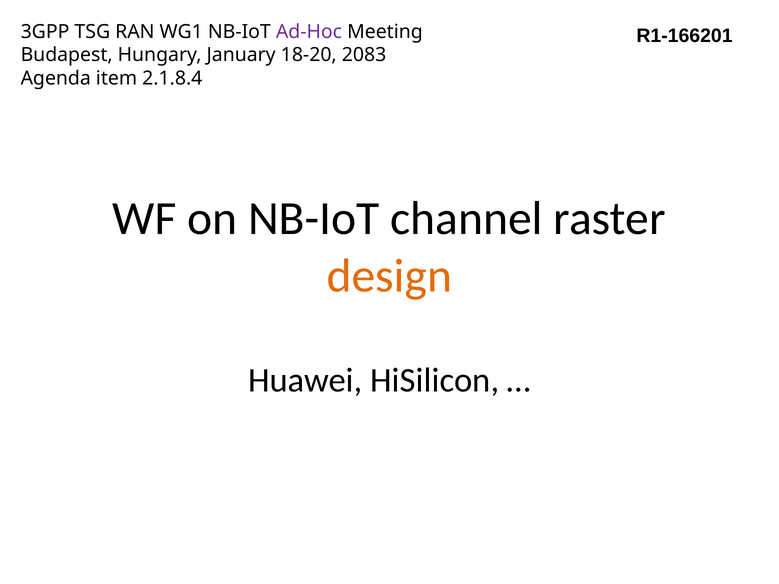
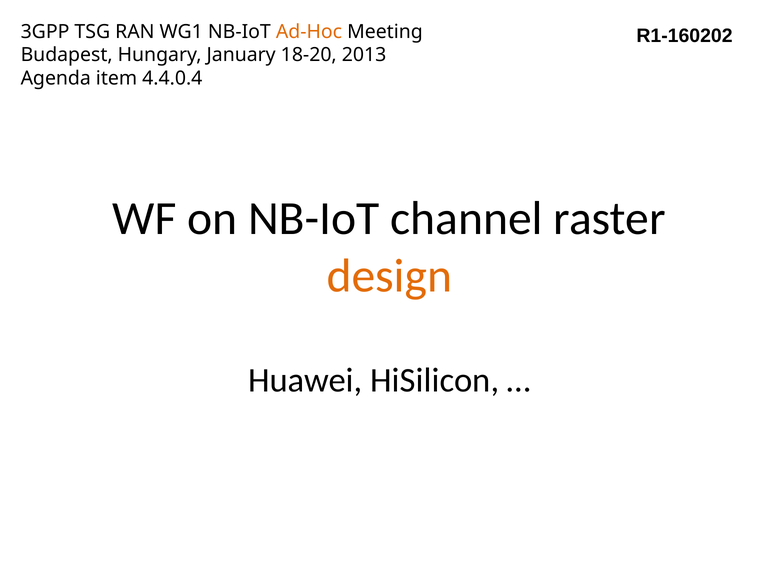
Ad-Hoc colour: purple -> orange
R1-166201: R1-166201 -> R1-160202
2083: 2083 -> 2013
2.1.8.4: 2.1.8.4 -> 4.4.0.4
